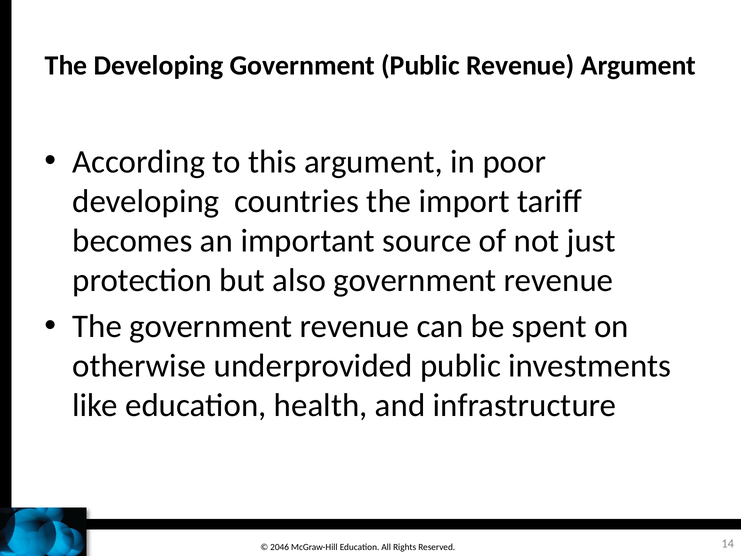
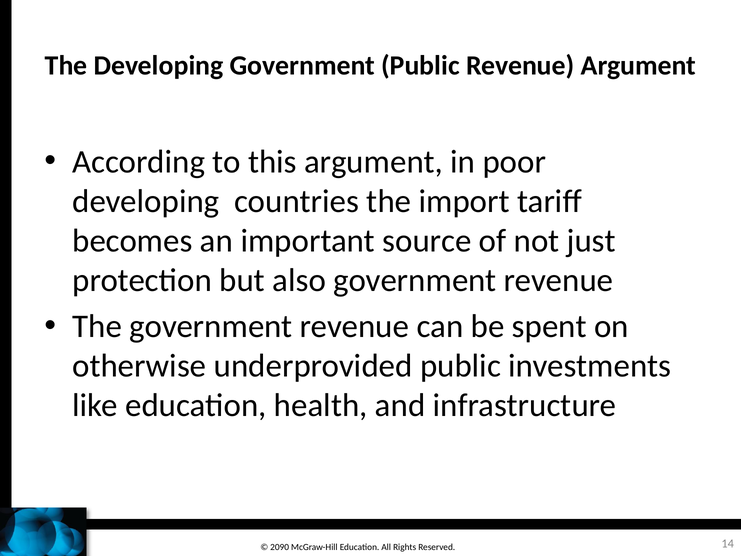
2046: 2046 -> 2090
